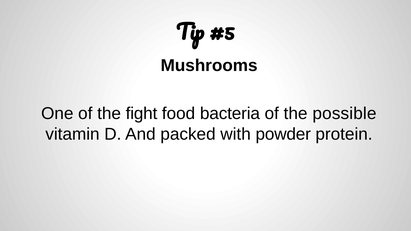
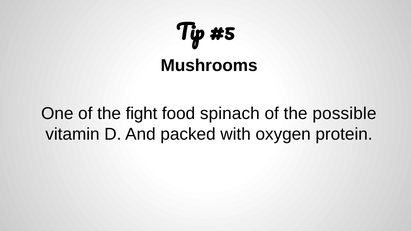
bacteria: bacteria -> spinach
powder: powder -> oxygen
